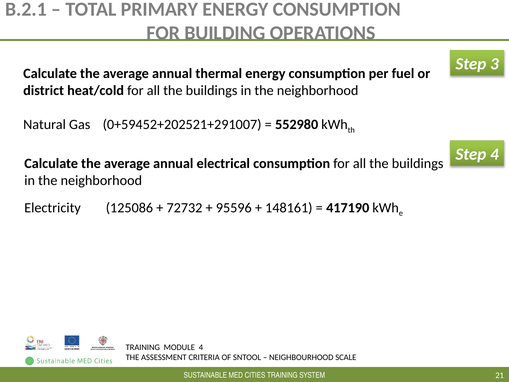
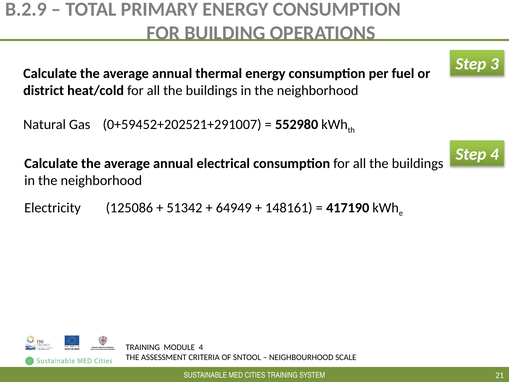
B.2.1: B.2.1 -> B.2.9
72732: 72732 -> 51342
95596: 95596 -> 64949
